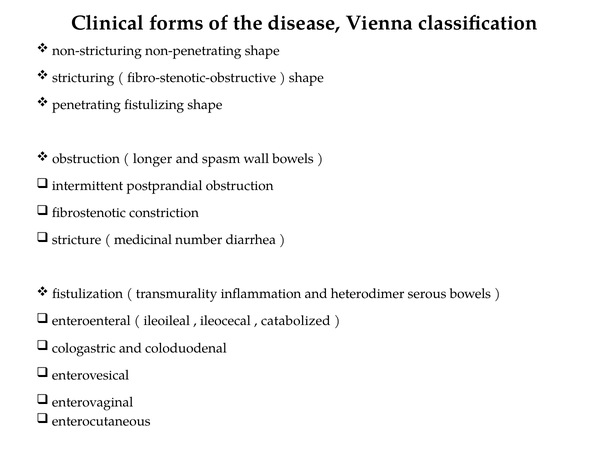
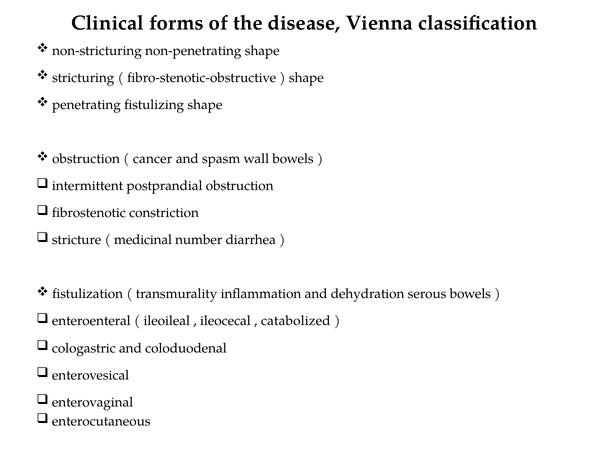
longer: longer -> cancer
heterodimer: heterodimer -> dehydration
